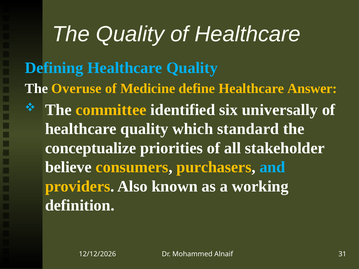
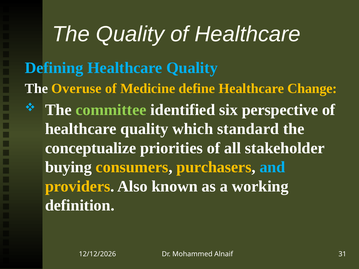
Answer: Answer -> Change
committee colour: yellow -> light green
universally: universally -> perspective
believe: believe -> buying
